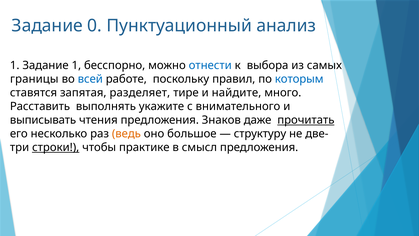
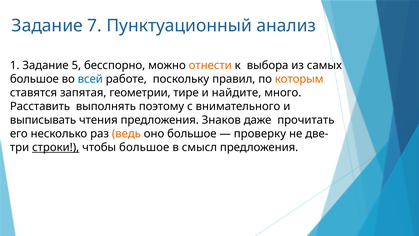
0: 0 -> 7
Задание 1: 1 -> 5
отнести colour: blue -> orange
границы at (34, 79): границы -> большое
которым colour: blue -> orange
разделяет: разделяет -> геометрии
укажите: укажите -> поэтому
прочитать underline: present -> none
структуру: структуру -> проверку
чтобы практике: практике -> большое
